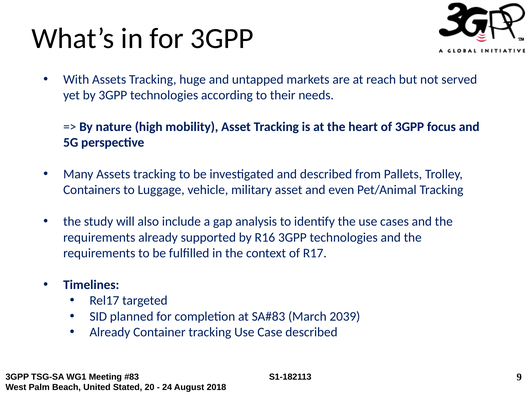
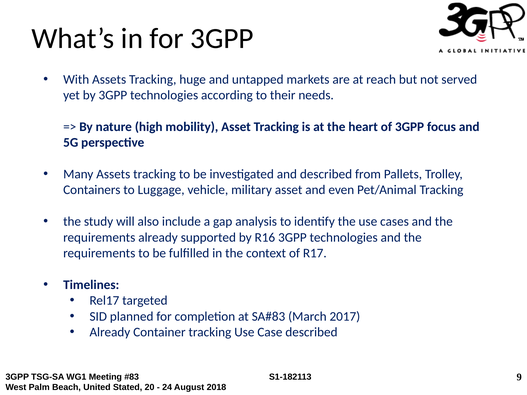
2039: 2039 -> 2017
